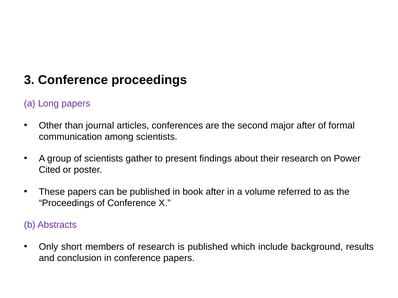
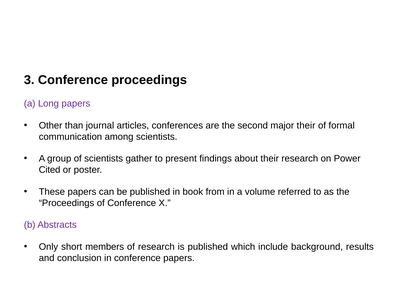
major after: after -> their
book after: after -> from
